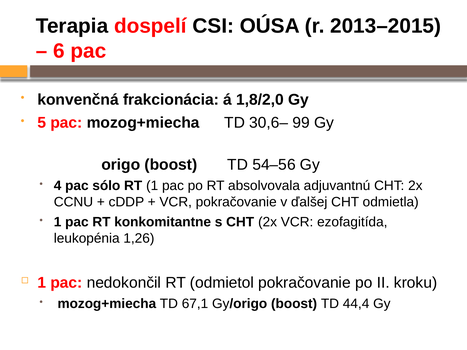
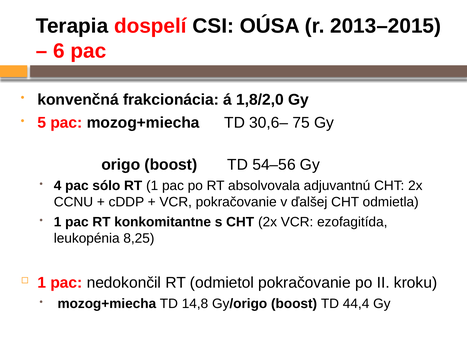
99: 99 -> 75
1,26: 1,26 -> 8,25
67,1: 67,1 -> 14,8
